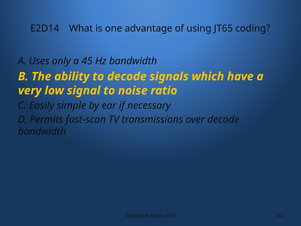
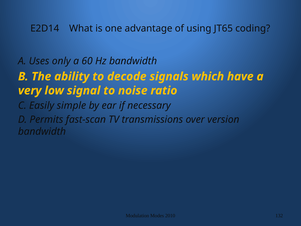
45: 45 -> 60
over decode: decode -> version
